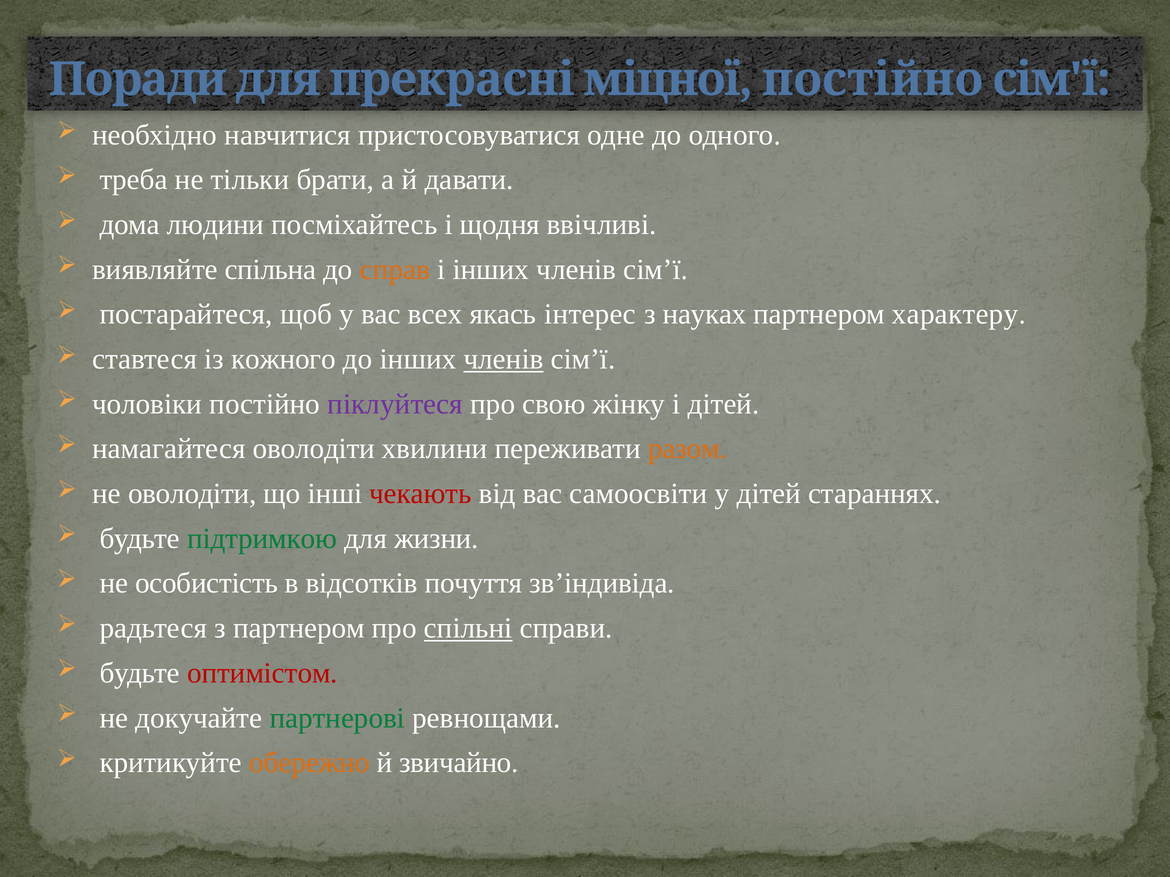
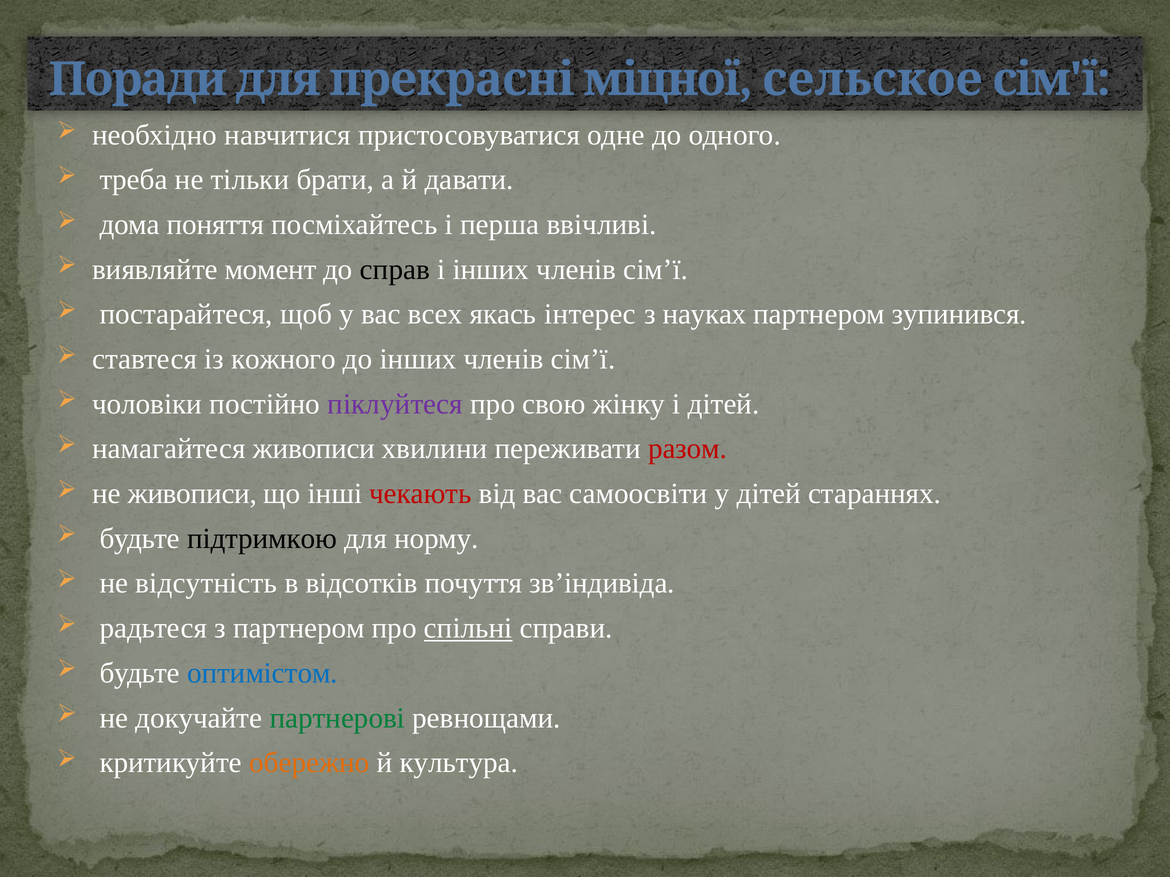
міцної постійно: постійно -> сельское
людини: людини -> поняття
щодня: щодня -> перша
спільна: спільна -> момент
справ colour: orange -> black
характеру: характеру -> зупинився
членів at (504, 359) underline: present -> none
намагайтеся оволодіти: оволодіти -> живописи
разом colour: orange -> red
не оволодіти: оволодіти -> живописи
підтримкою colour: green -> black
жизни: жизни -> норму
особистість: особистість -> відсутність
оптимістом colour: red -> blue
звичайно: звичайно -> культура
